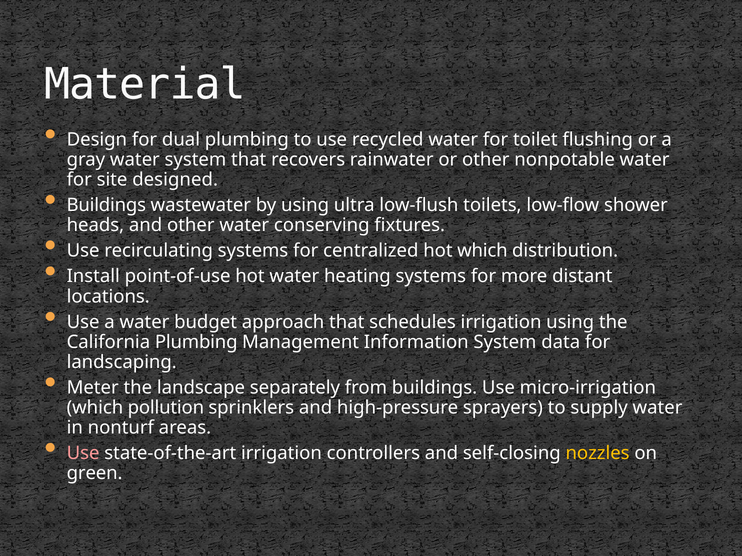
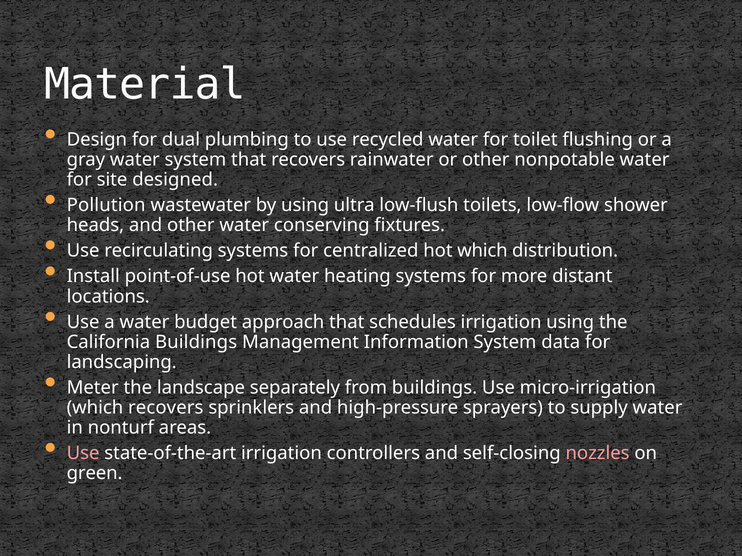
Buildings at (106, 205): Buildings -> Pollution
California Plumbing: Plumbing -> Buildings
which pollution: pollution -> recovers
nozzles colour: yellow -> pink
